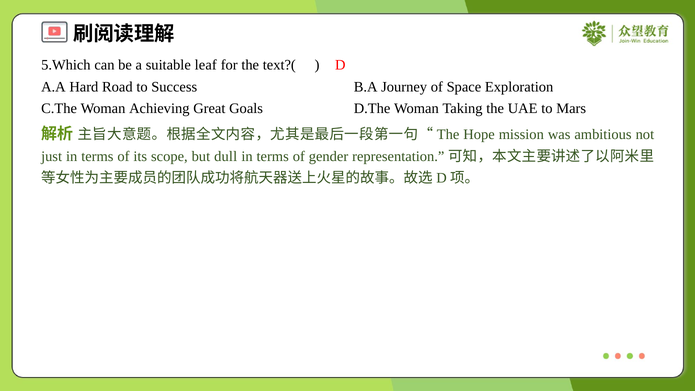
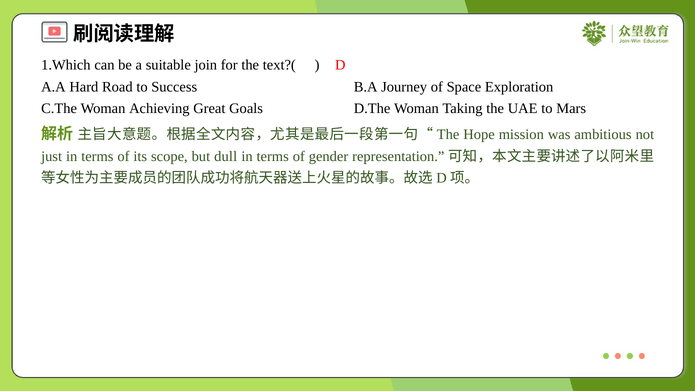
5.Which: 5.Which -> 1.Which
leaf: leaf -> join
